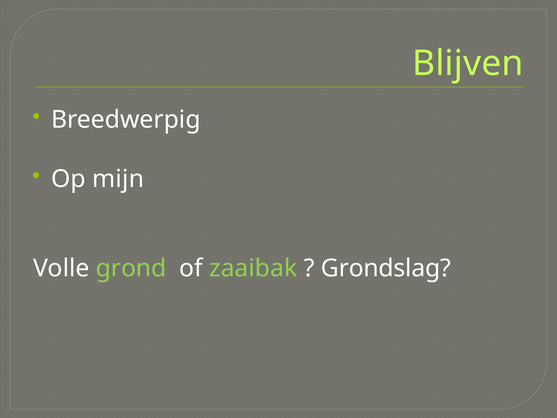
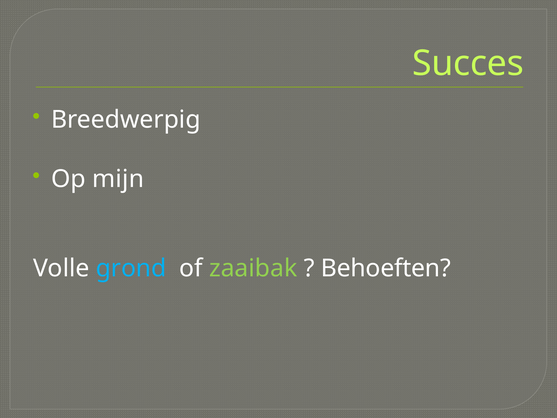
Blijven: Blijven -> Succes
grond colour: light green -> light blue
Grondslag: Grondslag -> Behoeften
